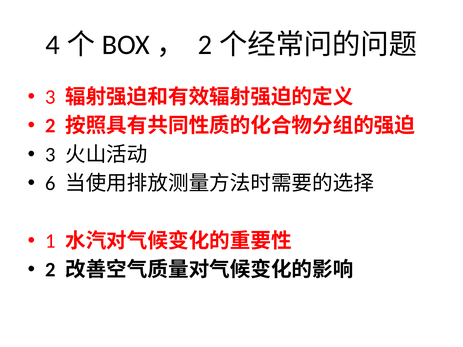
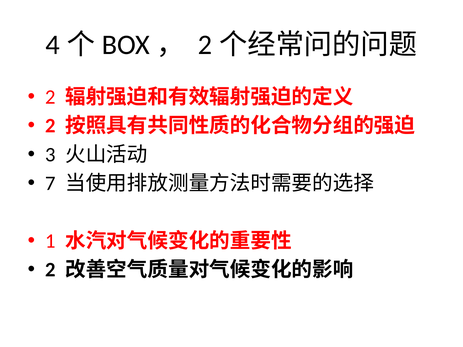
3 at (50, 97): 3 -> 2
6: 6 -> 7
